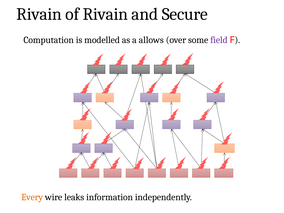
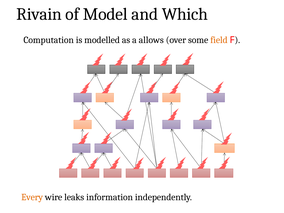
of Rivain: Rivain -> Model
Secure: Secure -> Which
field colour: purple -> orange
